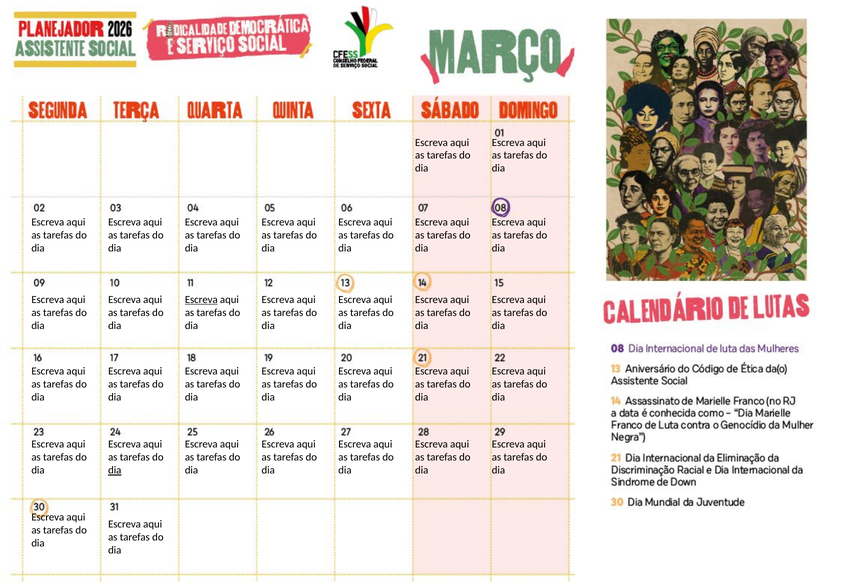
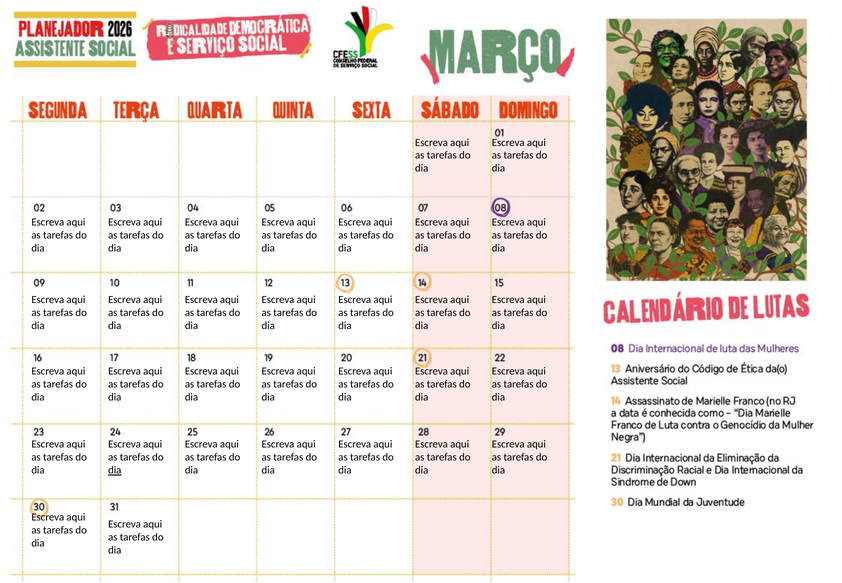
Escreva at (201, 300) underline: present -> none
